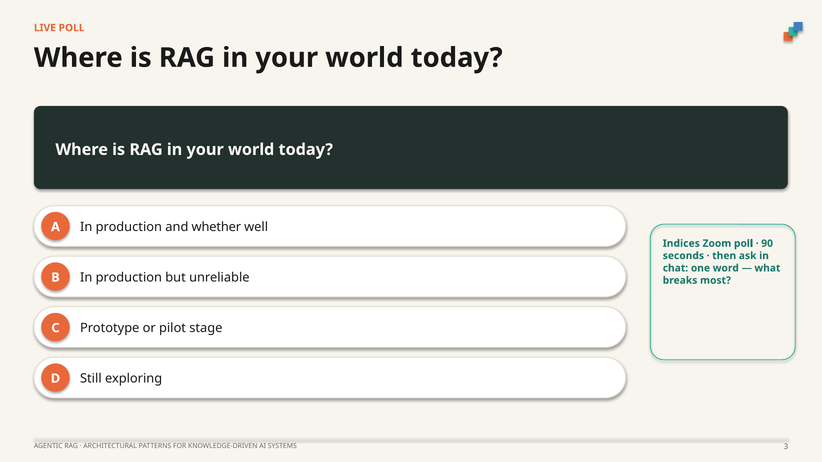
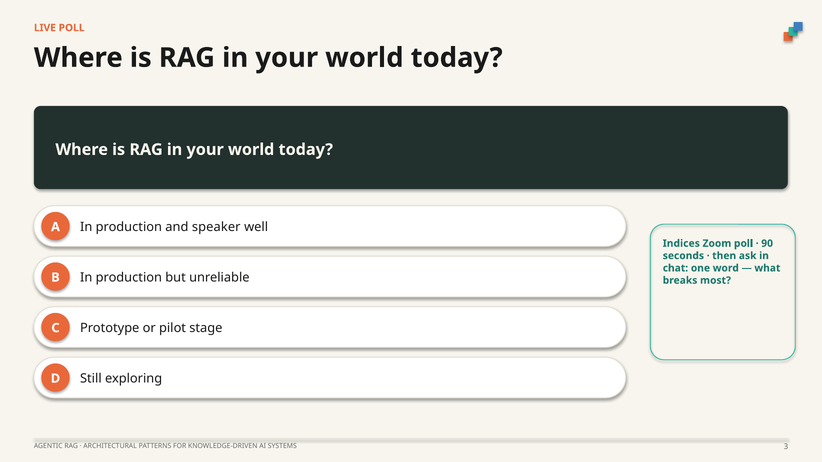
whether: whether -> speaker
